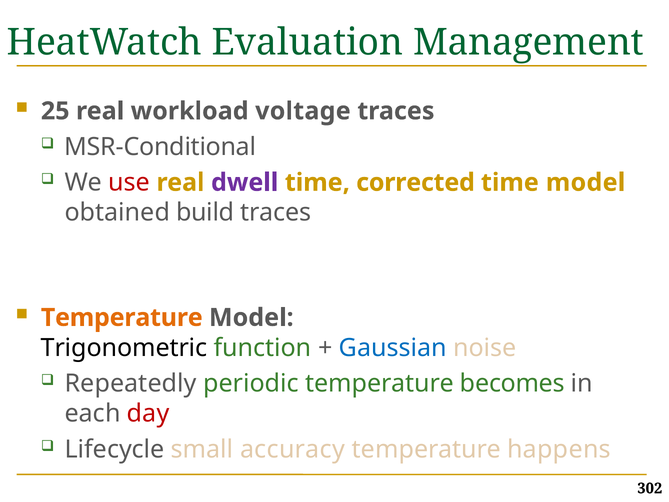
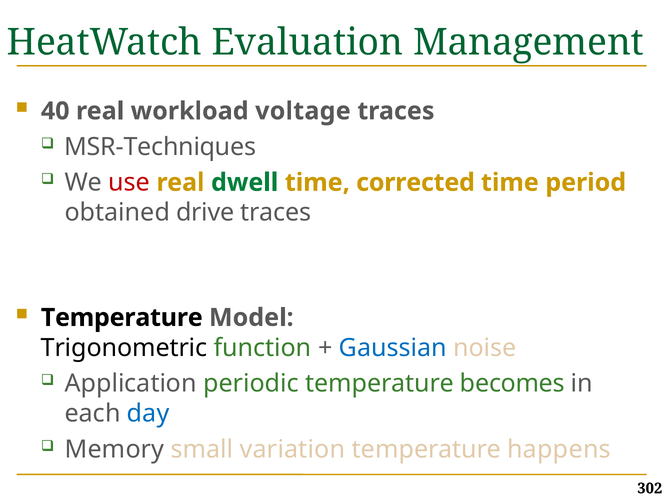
25: 25 -> 40
MSR-Conditional: MSR-Conditional -> MSR-Techniques
dwell colour: purple -> green
time model: model -> period
build: build -> drive
Temperature at (122, 317) colour: orange -> black
Repeatedly: Repeatedly -> Application
day colour: red -> blue
Lifecycle: Lifecycle -> Memory
accuracy: accuracy -> variation
